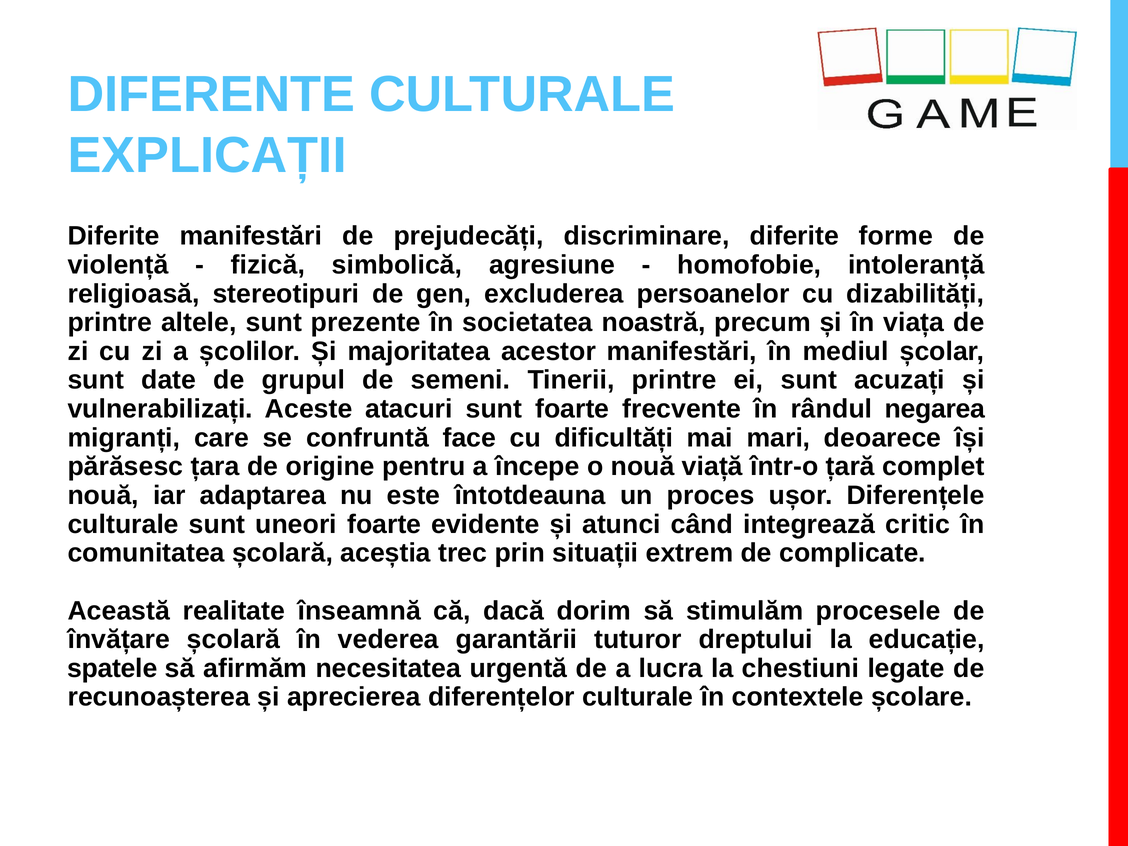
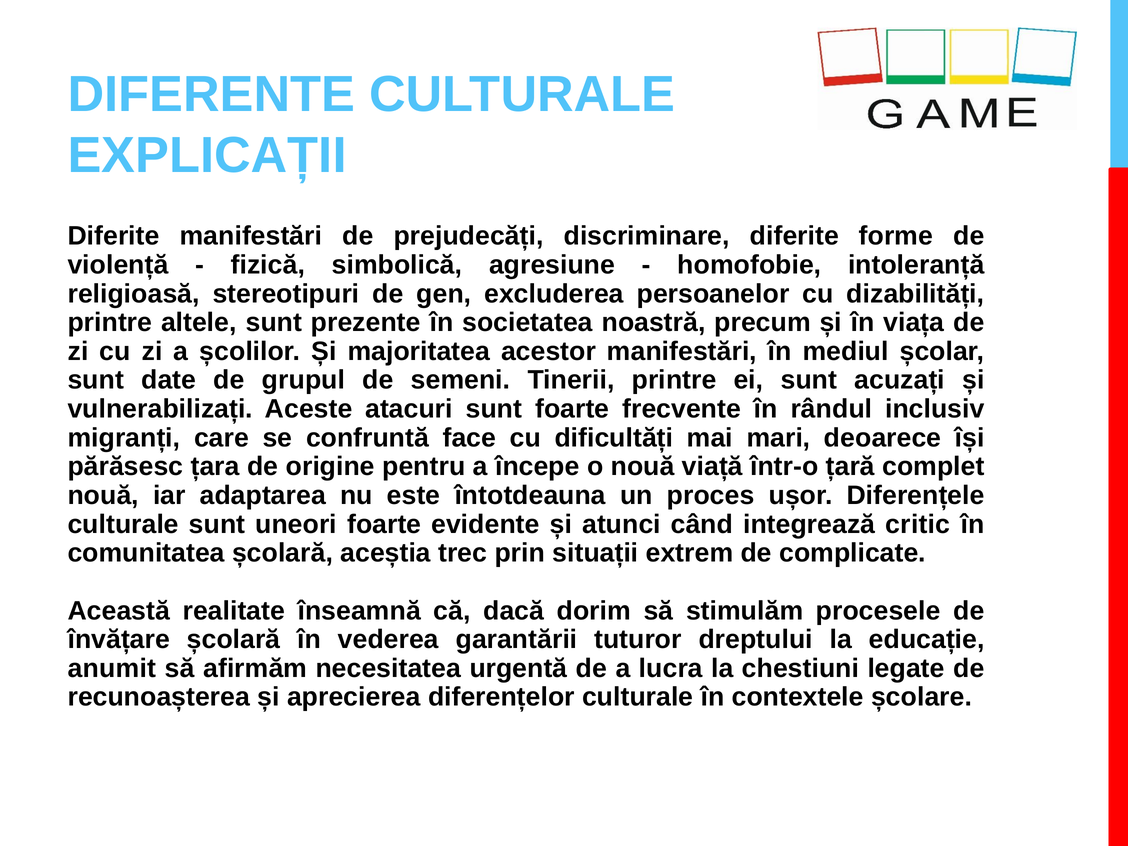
negarea: negarea -> inclusiv
spatele: spatele -> anumit
